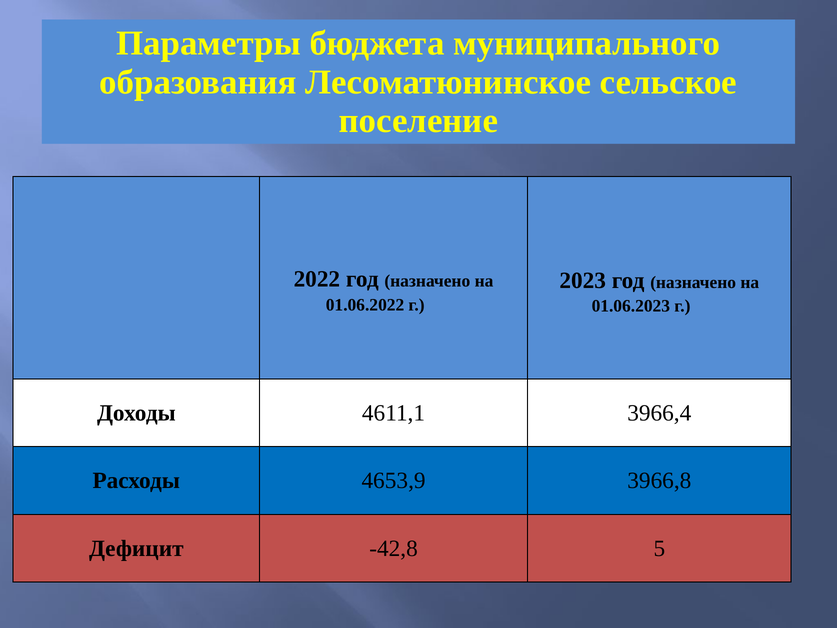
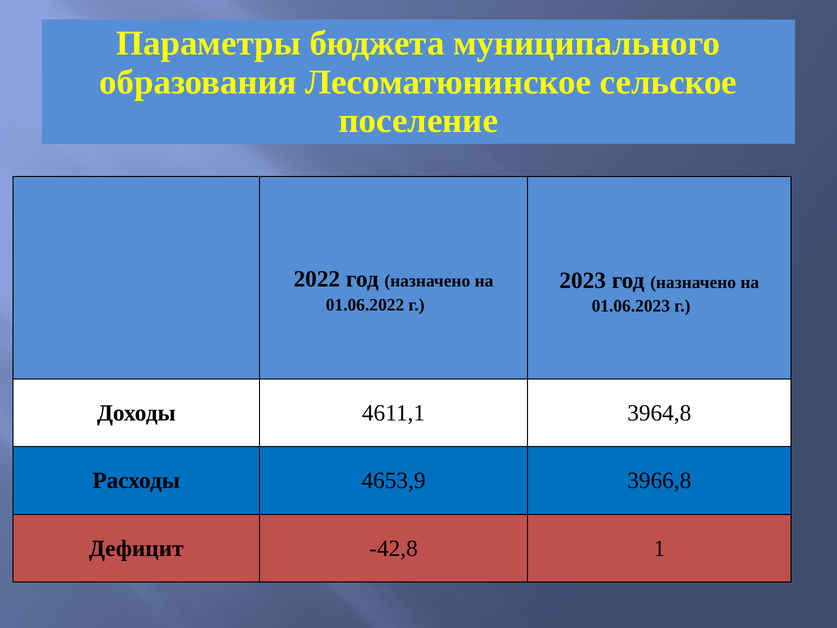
3966,4: 3966,4 -> 3964,8
5: 5 -> 1
